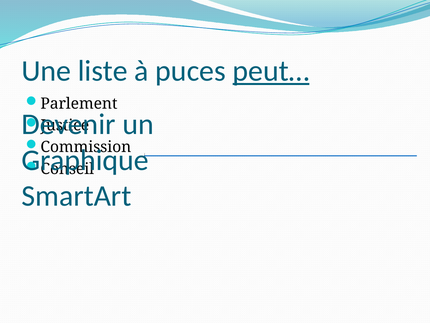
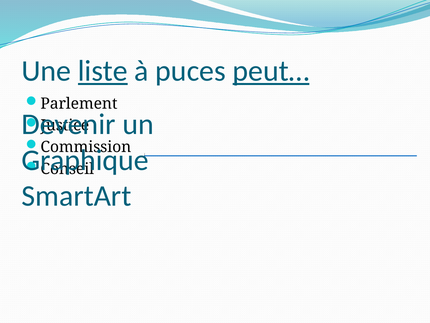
liste underline: none -> present
